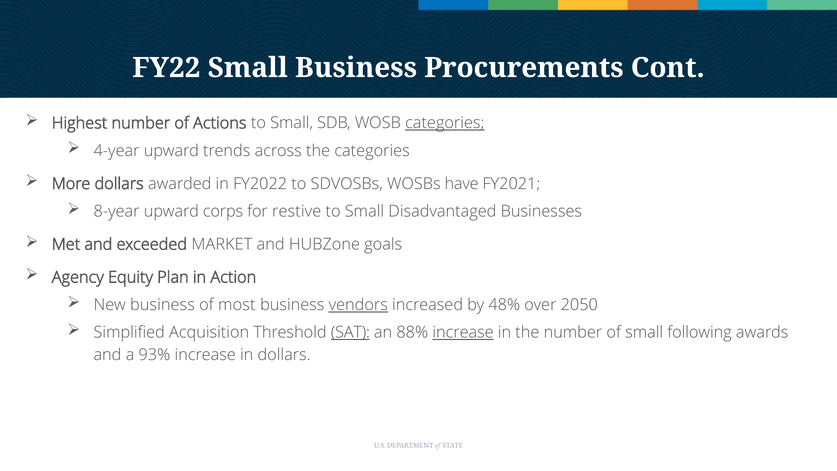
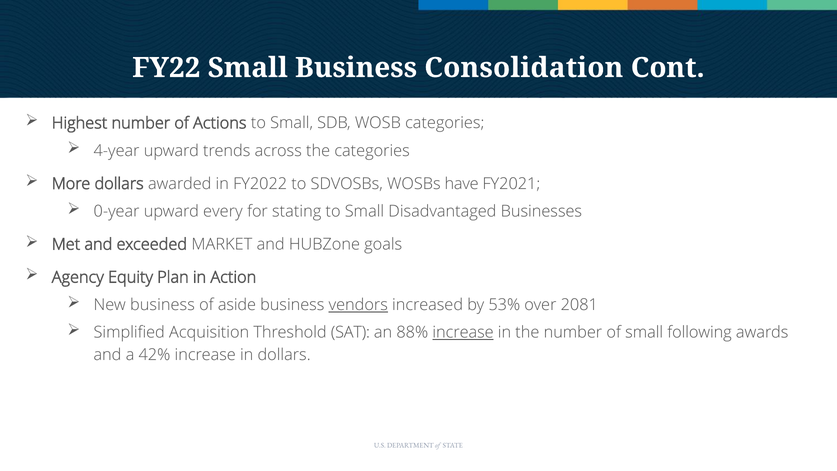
Procurements: Procurements -> Consolidation
categories at (445, 123) underline: present -> none
8-year: 8-year -> 0-year
corps: corps -> every
restive: restive -> stating
most: most -> aside
48%: 48% -> 53%
2050: 2050 -> 2081
SAT underline: present -> none
93%: 93% -> 42%
